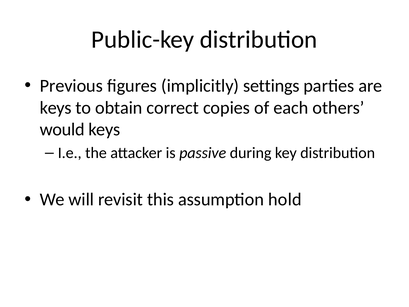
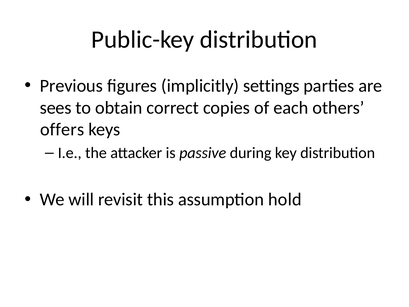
keys at (56, 108): keys -> sees
would: would -> offers
